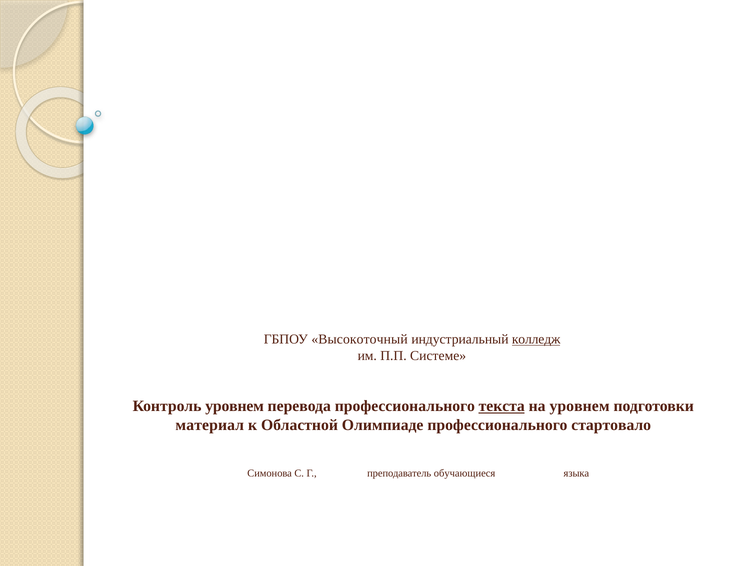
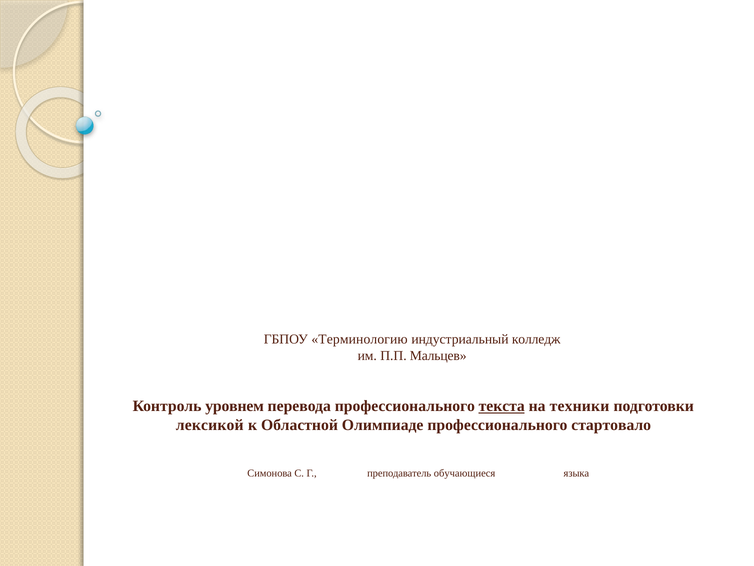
Высокоточный: Высокоточный -> Терминологию
колледж underline: present -> none
Системе: Системе -> Мальцев
на уровнем: уровнем -> техники
материал: материал -> лексикой
